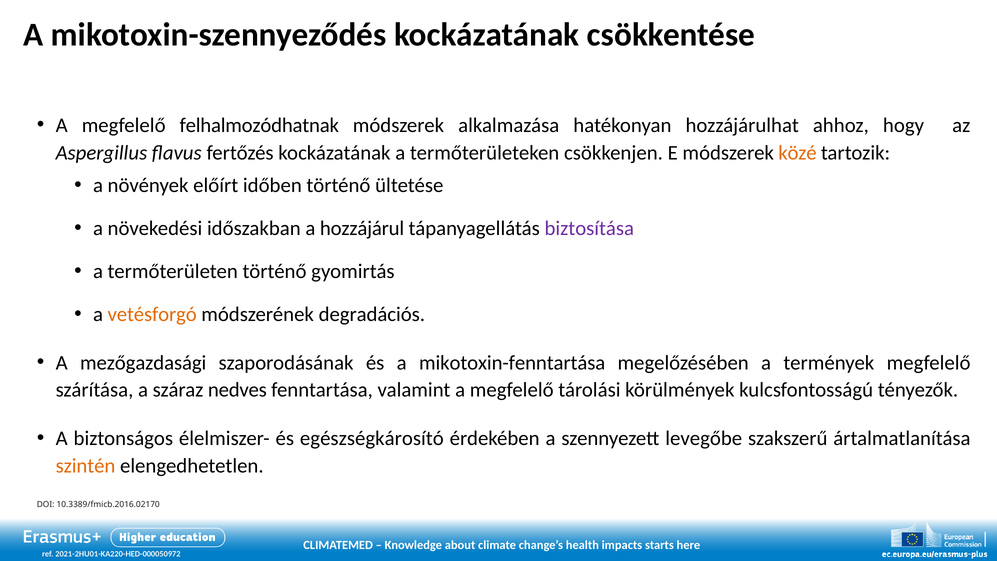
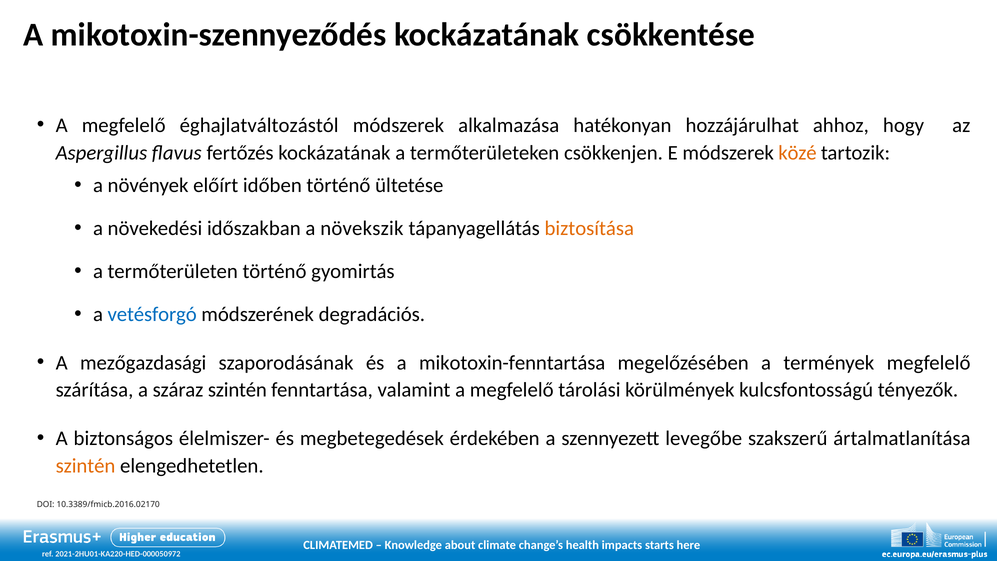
felhalmozódhatnak: felhalmozódhatnak -> éghajlatváltozástól
hozzájárul: hozzájárul -> növekszik
biztosítása colour: purple -> orange
vetésforgó colour: orange -> blue
száraz nedves: nedves -> szintén
egészségkárosító: egészségkárosító -> megbetegedések
